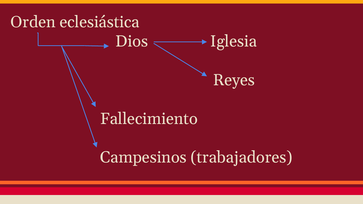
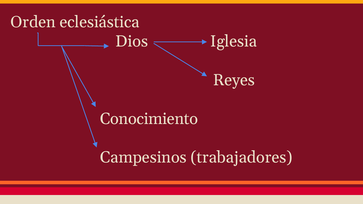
Fallecimiento: Fallecimiento -> Conocimiento
